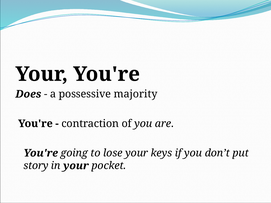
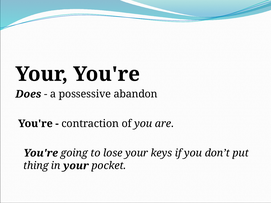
majority: majority -> abandon
story: story -> thing
